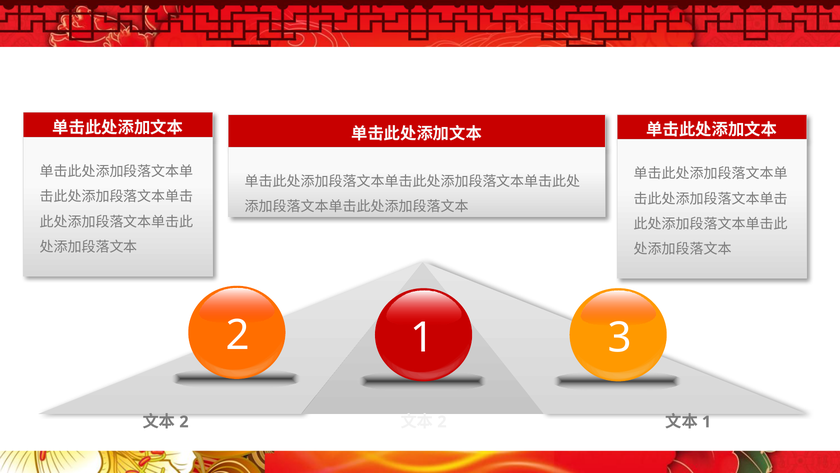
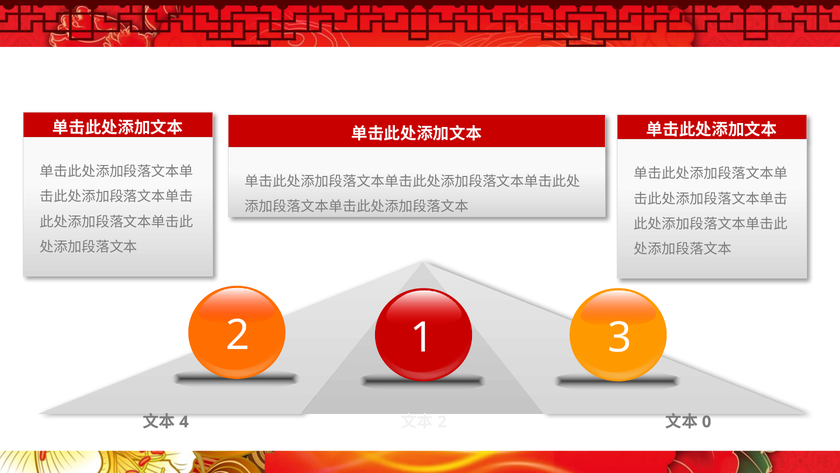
2 at (184, 421): 2 -> 4
1 at (707, 421): 1 -> 0
